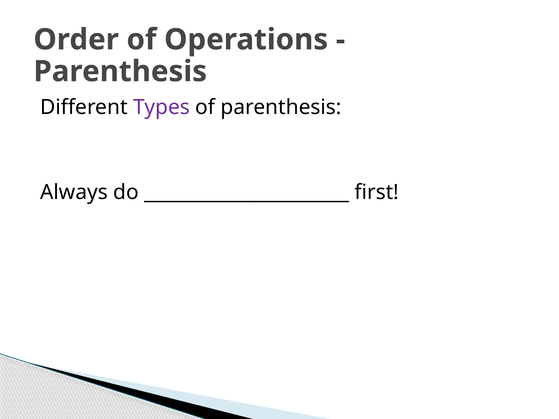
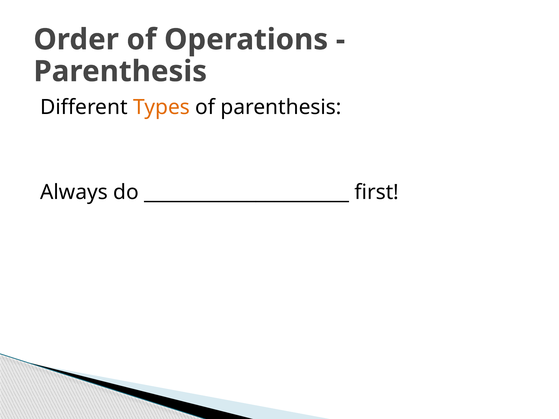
Types colour: purple -> orange
